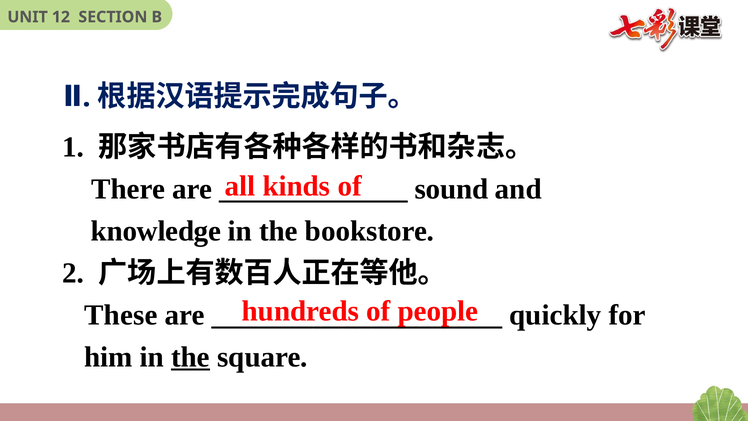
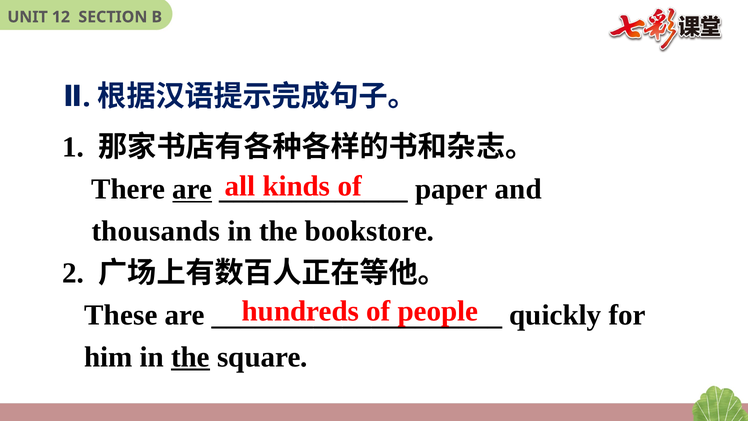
are at (192, 189) underline: none -> present
sound: sound -> paper
knowledge: knowledge -> thousands
